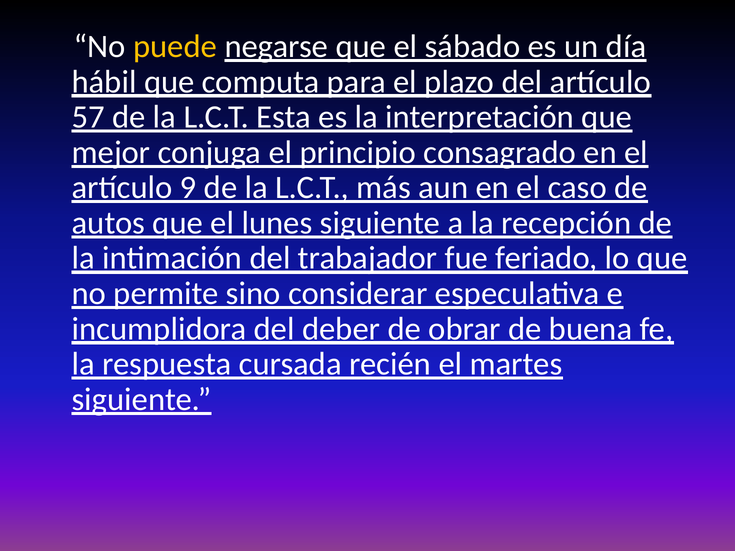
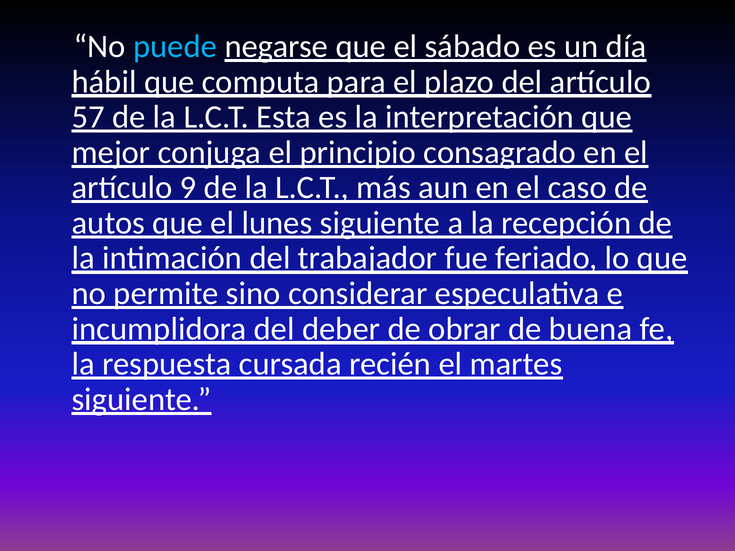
puede colour: yellow -> light blue
